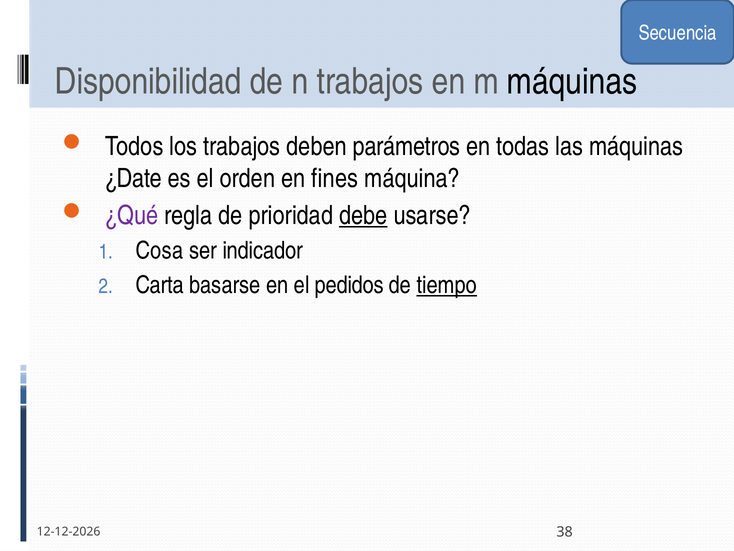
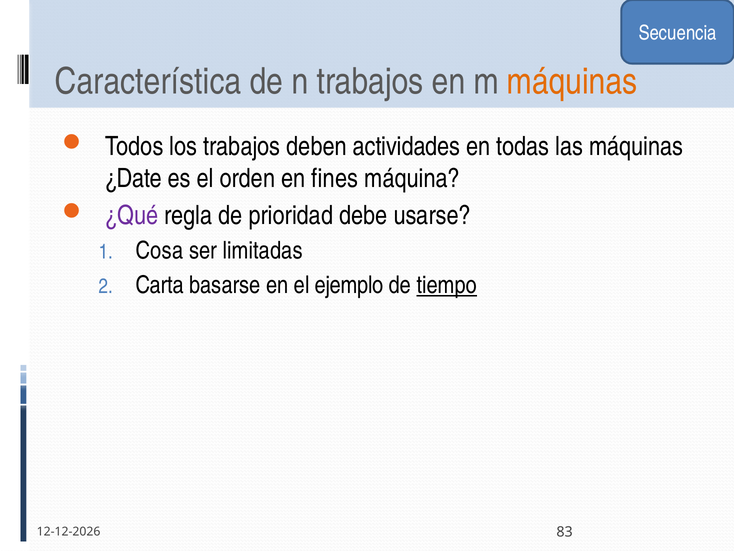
Disponibilidad: Disponibilidad -> Característica
máquinas at (572, 82) colour: black -> orange
parámetros: parámetros -> actividades
debe underline: present -> none
indicador: indicador -> limitadas
pedidos: pedidos -> ejemplo
38: 38 -> 83
